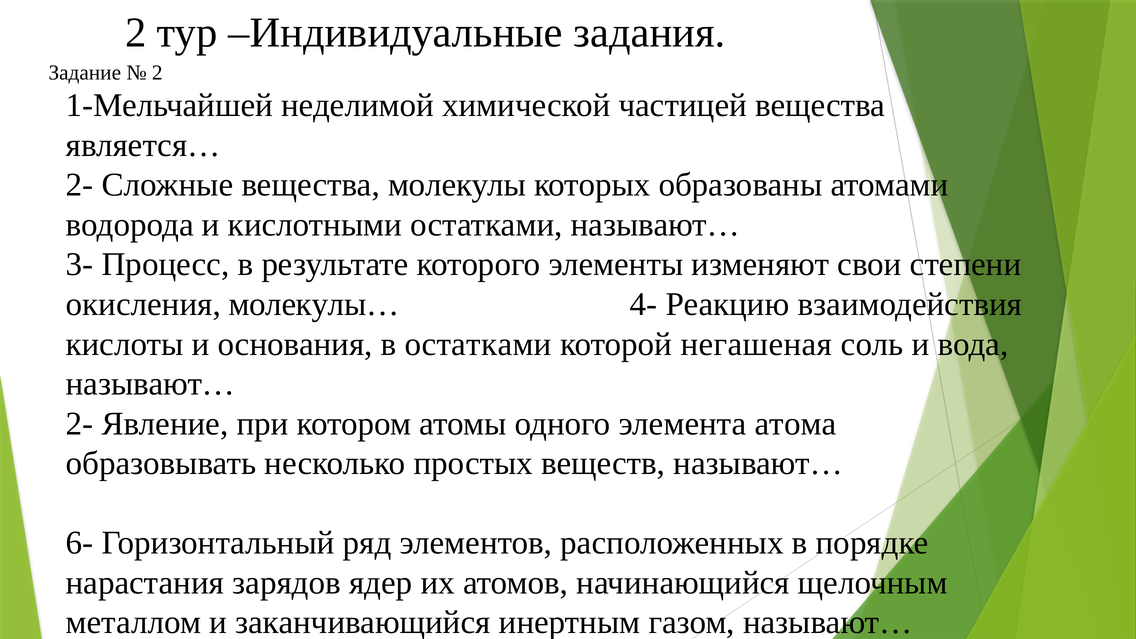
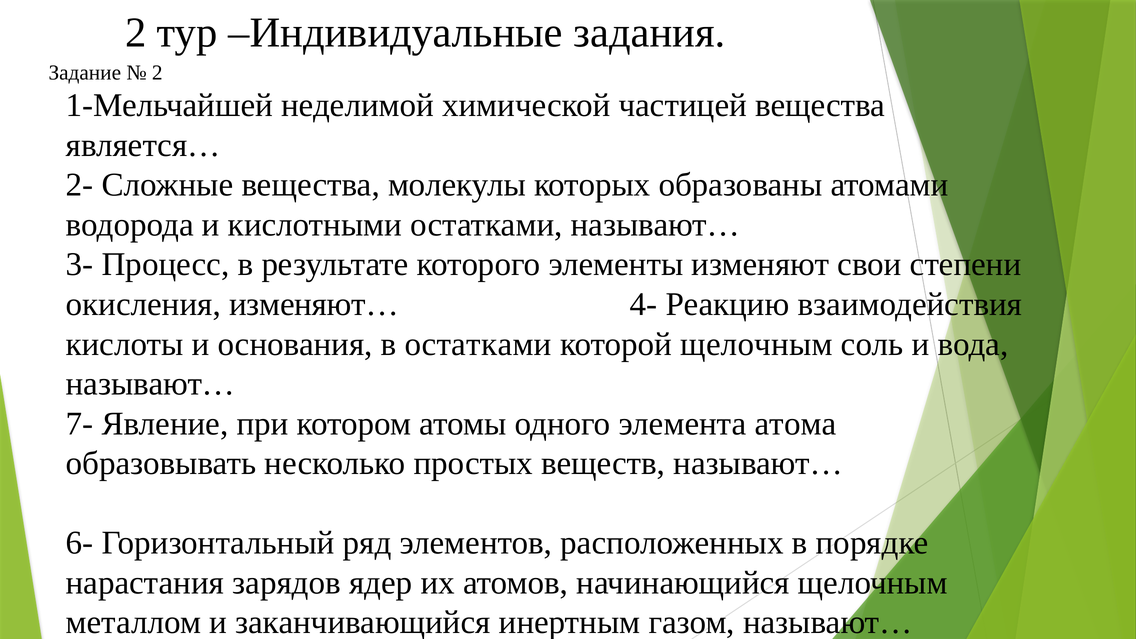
молекулы…: молекулы… -> изменяют…
которой негашеная: негашеная -> щелочным
2- at (80, 424): 2- -> 7-
